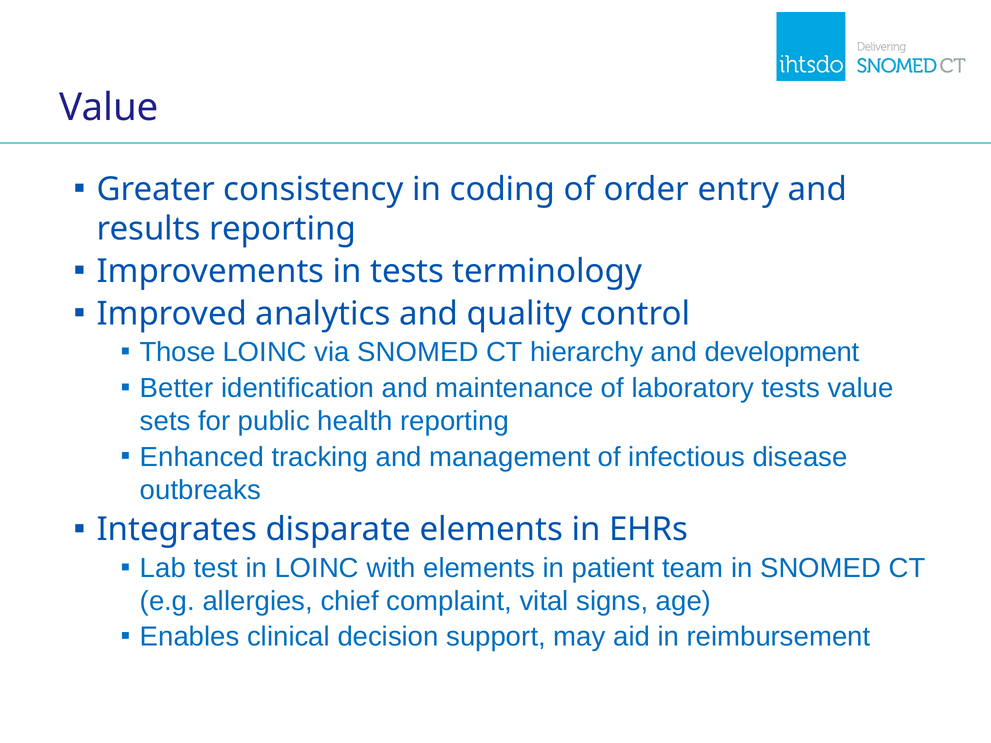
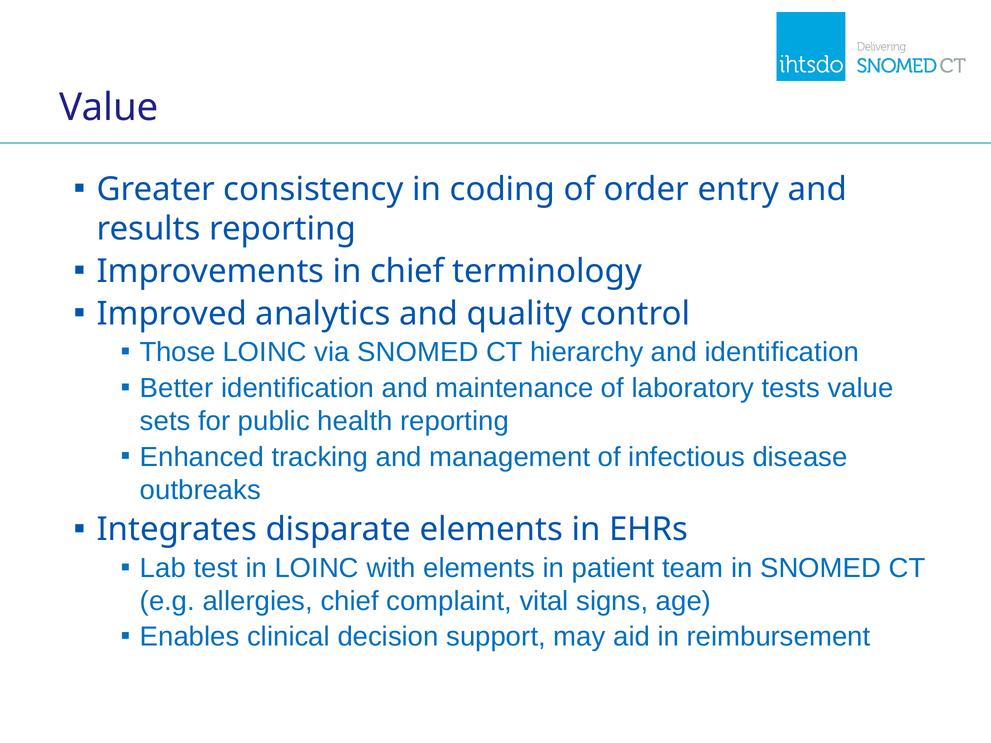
in tests: tests -> chief
and development: development -> identification
